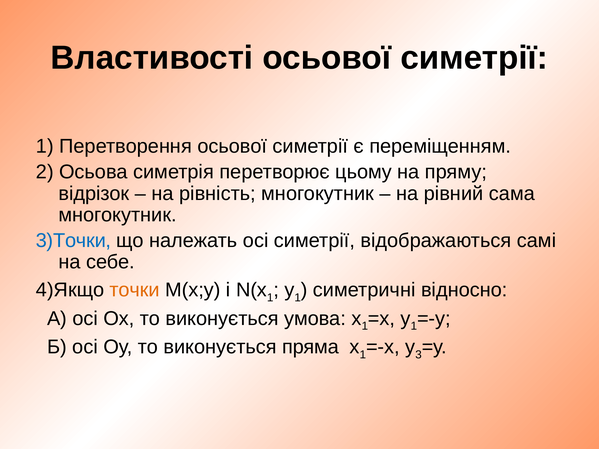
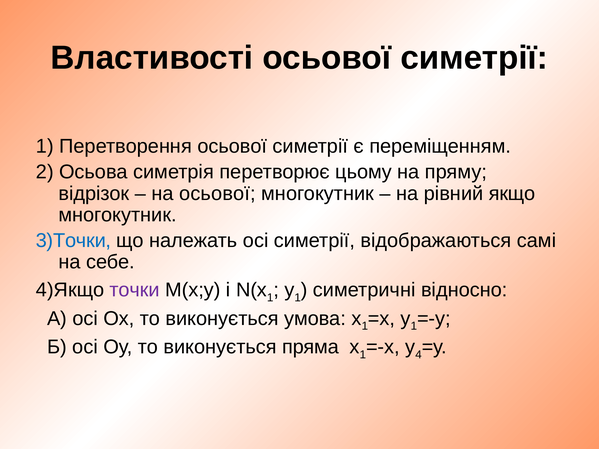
на рівність: рівність -> осьової
сама: сама -> якщо
точки colour: orange -> purple
3: 3 -> 4
